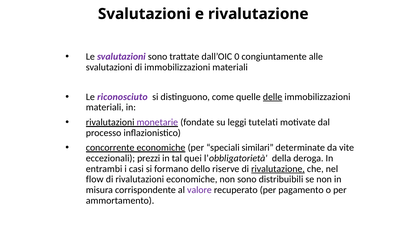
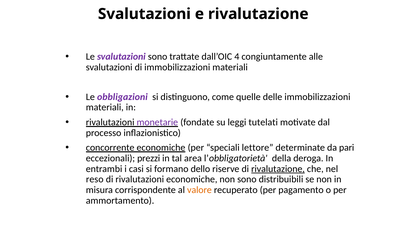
0: 0 -> 4
riconosciuto: riconosciuto -> obbligazioni
delle underline: present -> none
similari: similari -> lettore
vite: vite -> pari
quei: quei -> area
flow: flow -> reso
valore colour: purple -> orange
